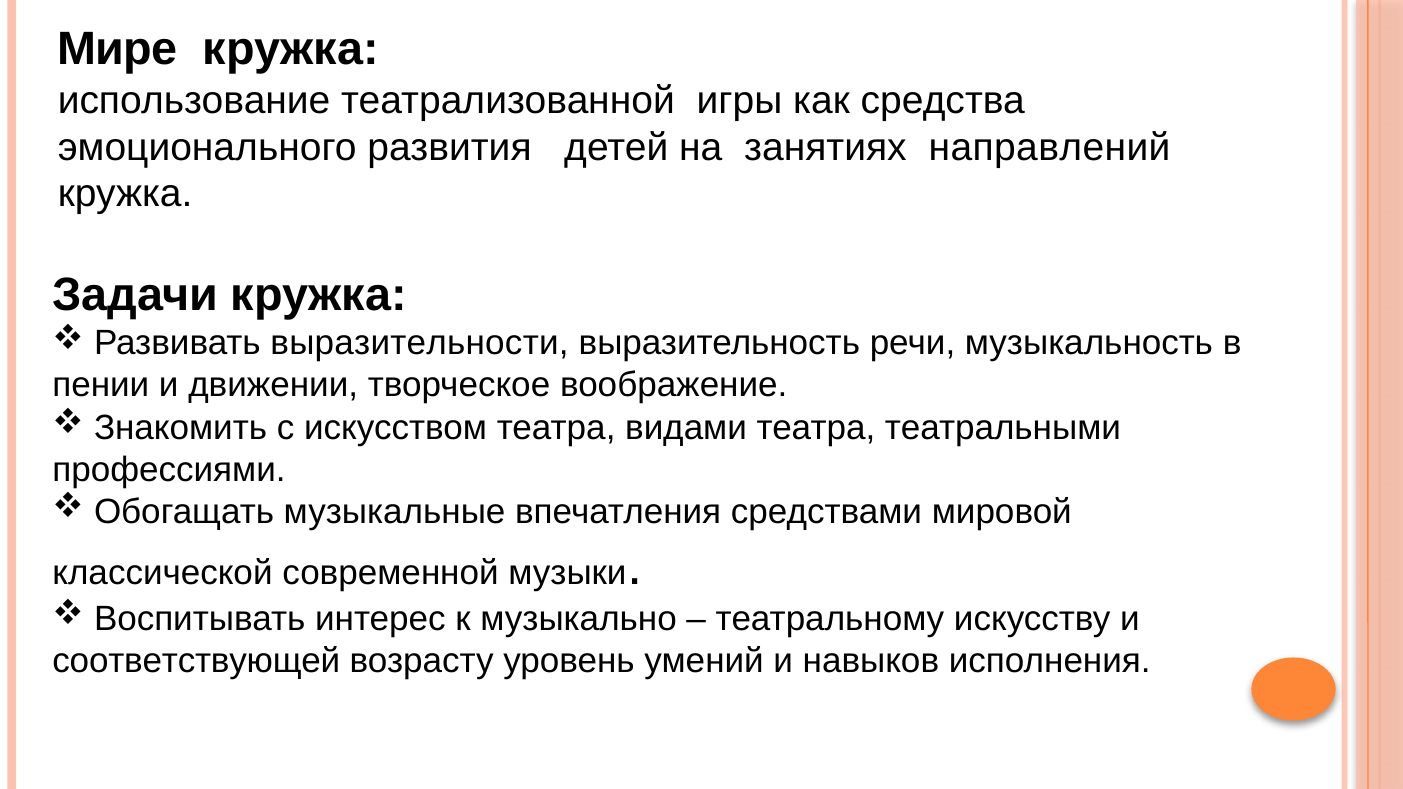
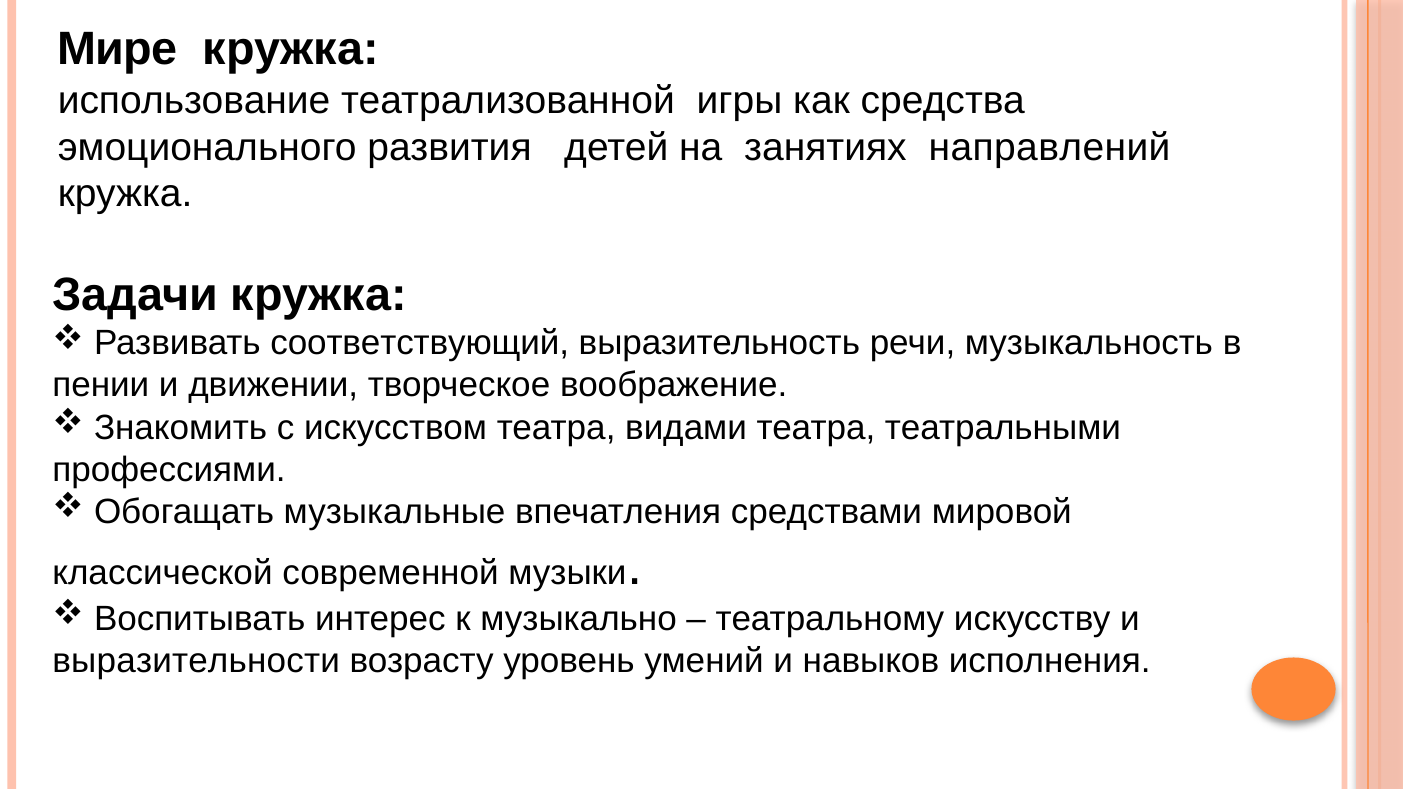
выразительности: выразительности -> соответствующий
соответствующей: соответствующей -> выразительности
